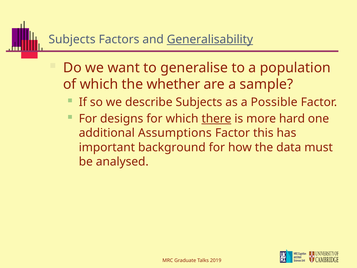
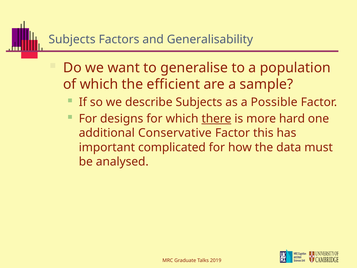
Generalisability underline: present -> none
whether: whether -> efficient
Assumptions: Assumptions -> Conservative
background: background -> complicated
